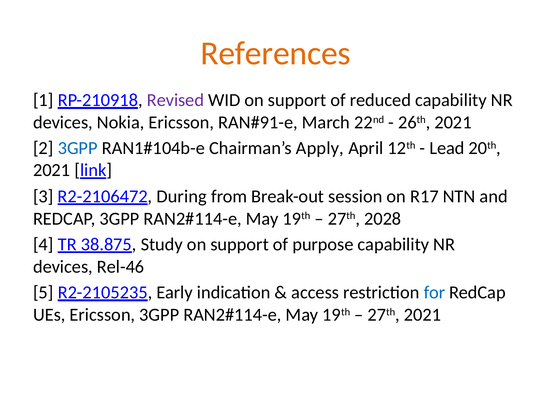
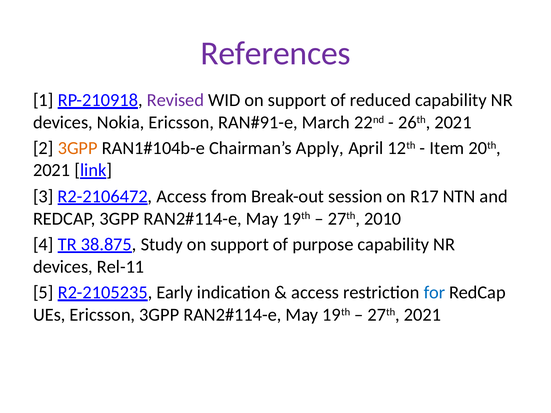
References colour: orange -> purple
3GPP at (78, 148) colour: blue -> orange
Lead: Lead -> Item
R2-2106472 During: During -> Access
2028: 2028 -> 2010
Rel-46: Rel-46 -> Rel-11
